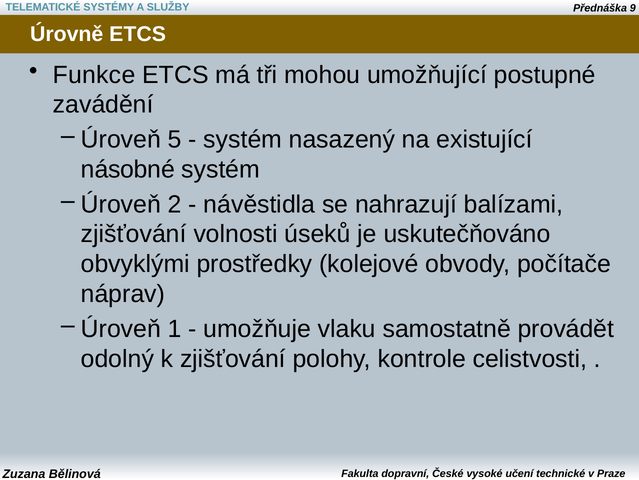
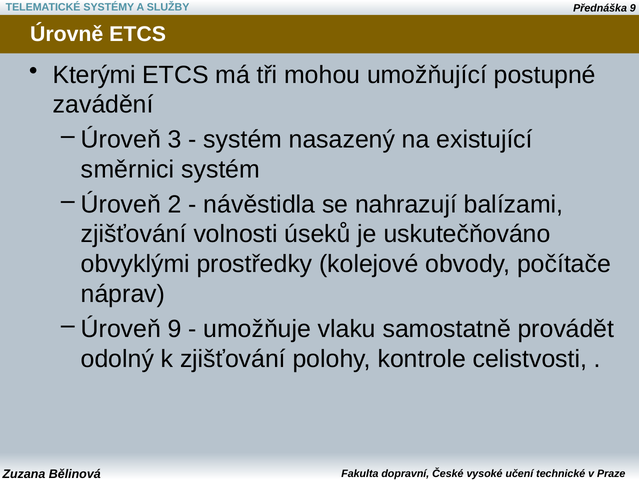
Funkce: Funkce -> Kterými
5: 5 -> 3
násobné: násobné -> směrnici
Úroveň 1: 1 -> 9
